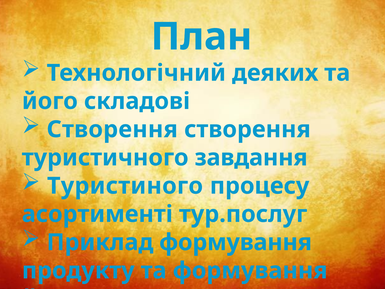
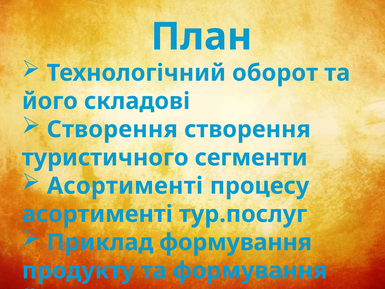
деяких: деяких -> оборот
завдання: завдання -> сегменти
Туристиного at (125, 186): Туристиного -> Асортименті
